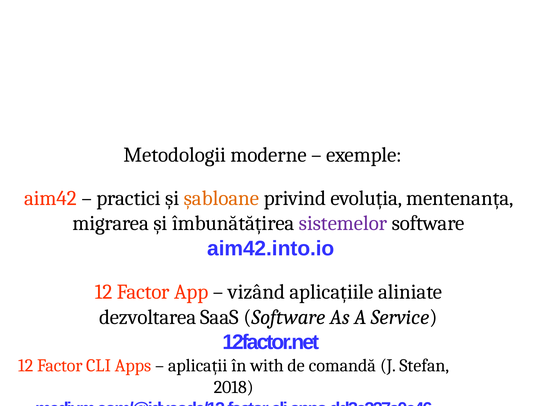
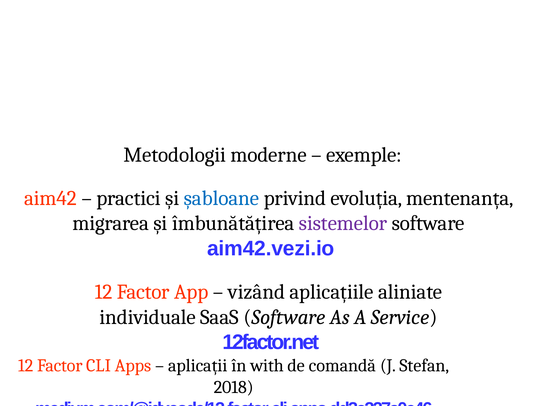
șabloane colour: orange -> blue
aim42.into.io: aim42.into.io -> aim42.vezi.io
dezvoltarea: dezvoltarea -> individuale
